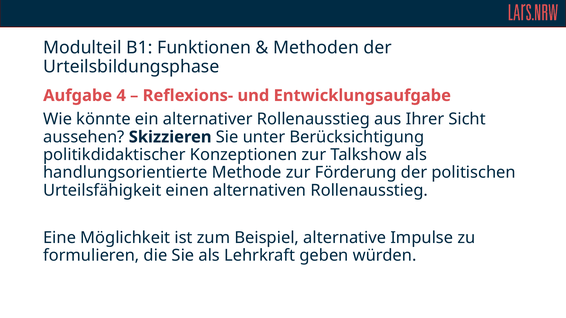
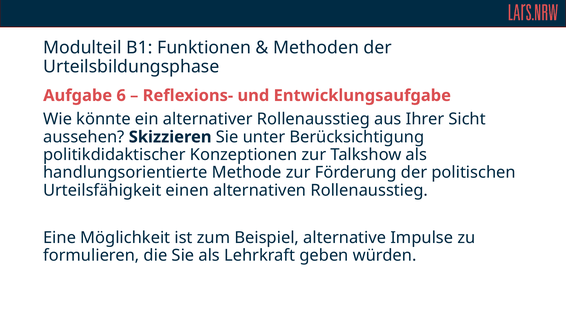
4: 4 -> 6
